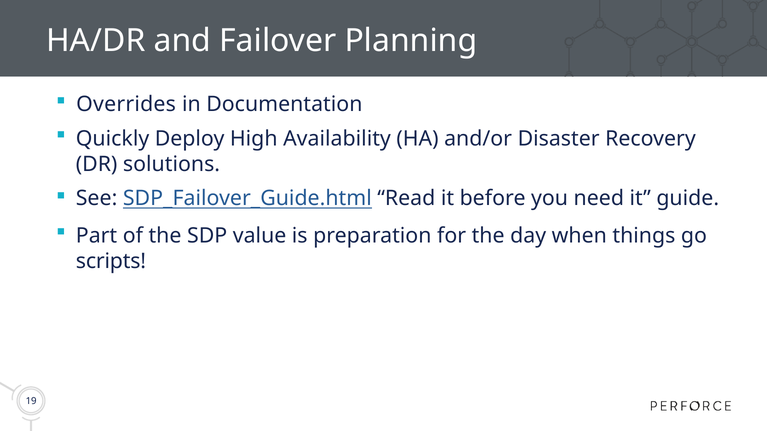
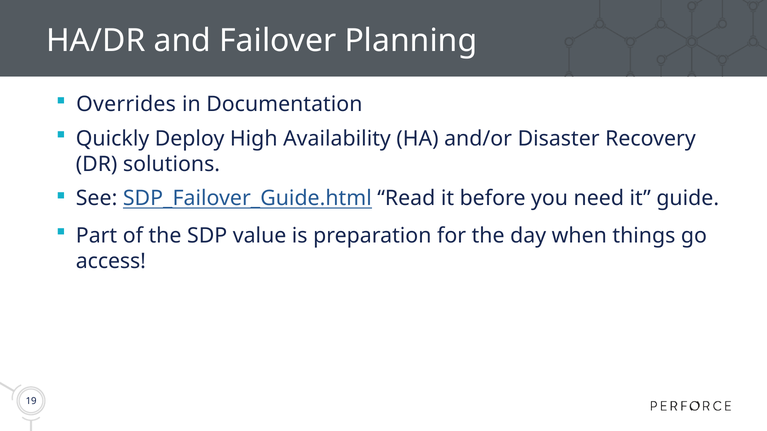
scripts: scripts -> access
